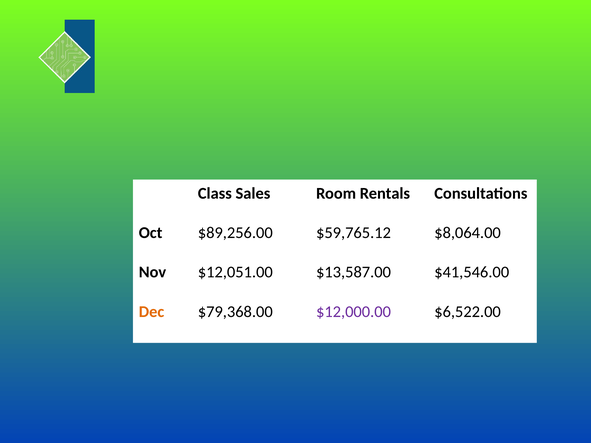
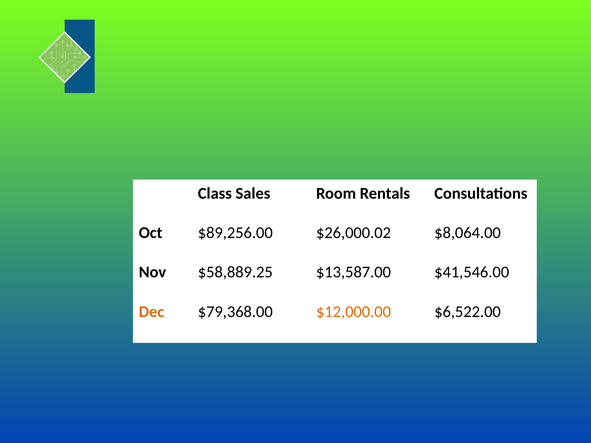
$59,765.12: $59,765.12 -> $26,000.02
$12,051.00: $12,051.00 -> $58,889.25
$12,000.00 colour: purple -> orange
